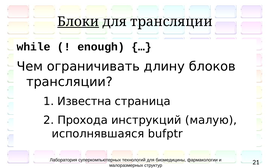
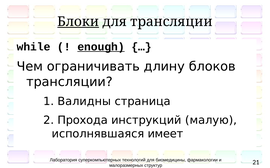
enough underline: none -> present
Известна: Известна -> Валидны
bufptr: bufptr -> имеет
